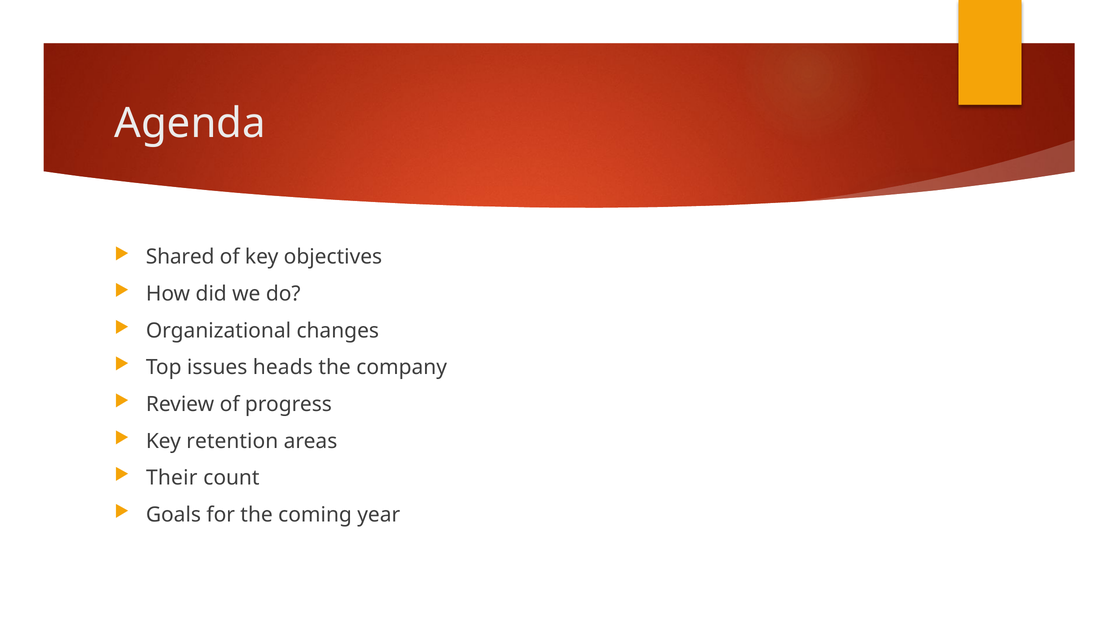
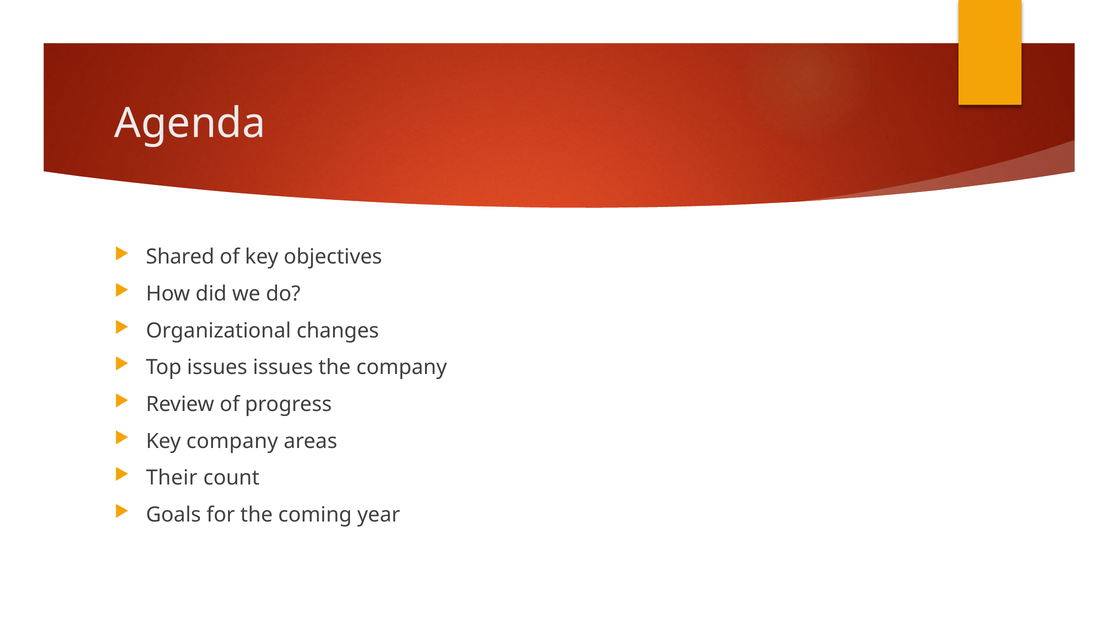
issues heads: heads -> issues
Key retention: retention -> company
